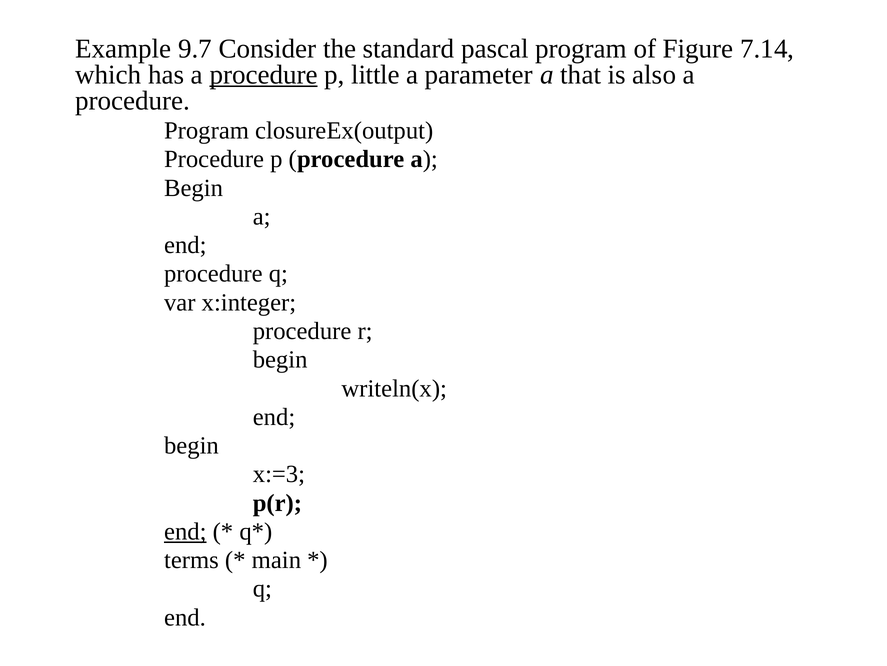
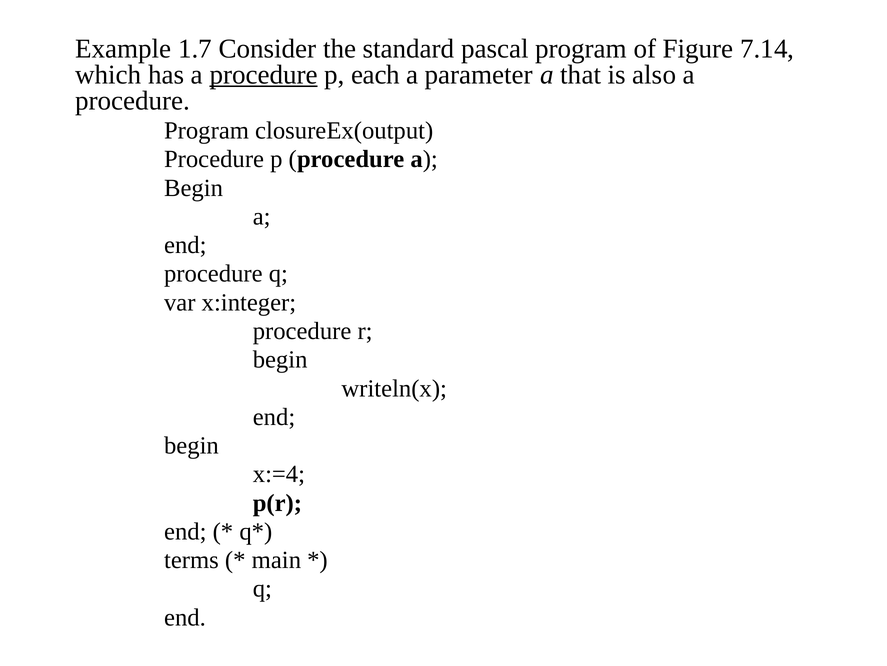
9.7: 9.7 -> 1.7
little: little -> each
x:=3: x:=3 -> x:=4
end at (185, 531) underline: present -> none
